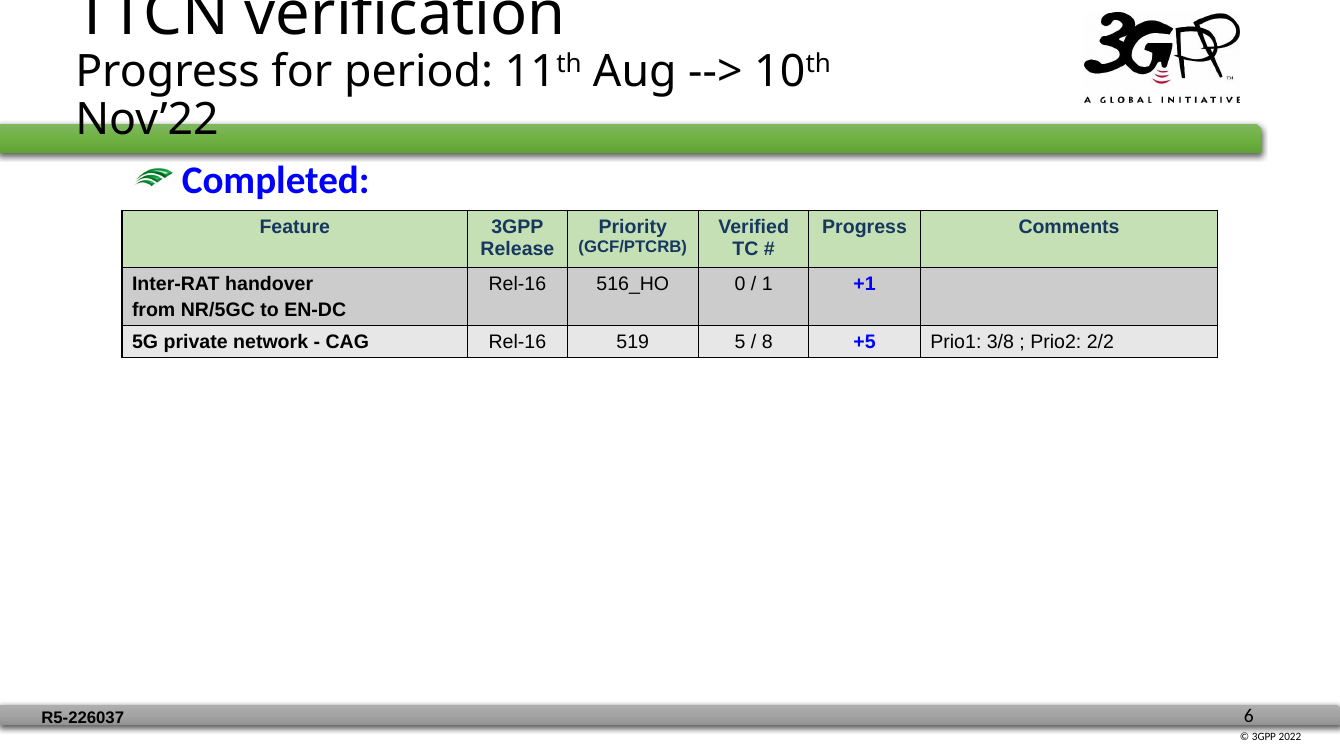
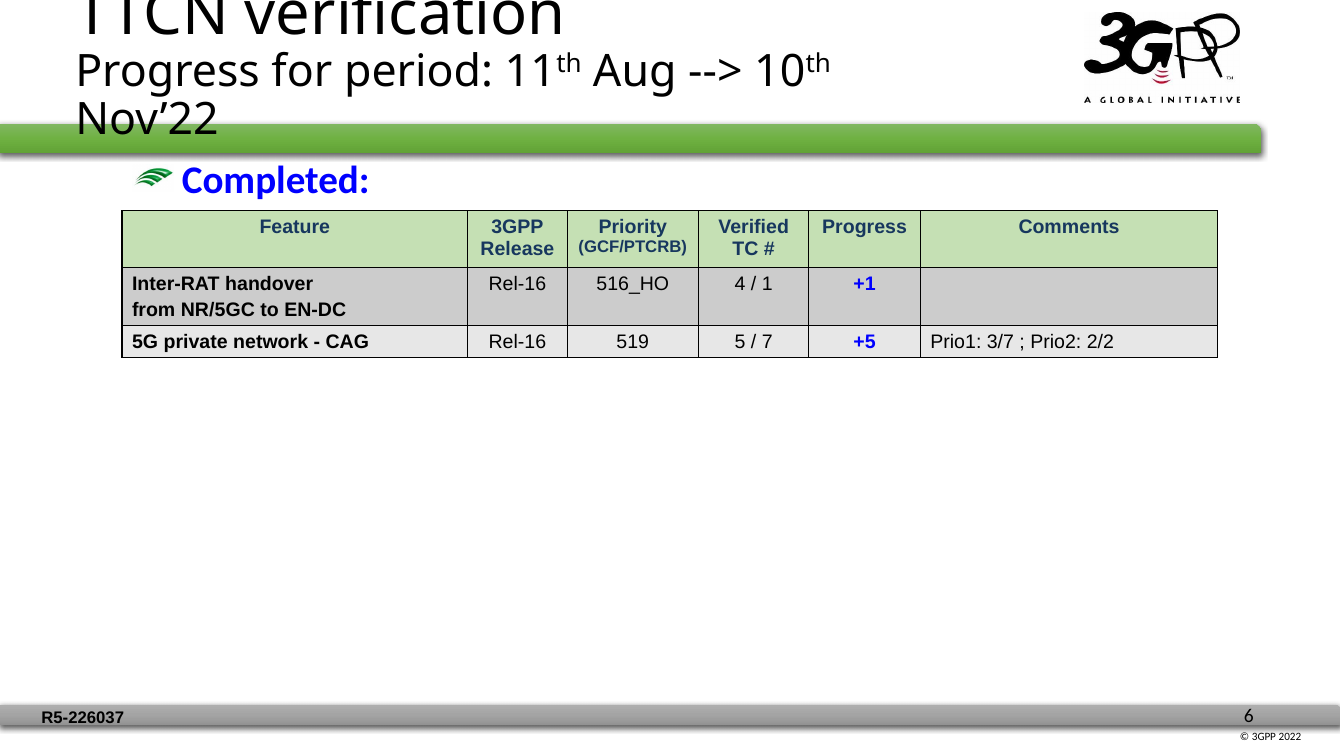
0: 0 -> 4
8: 8 -> 7
3/8: 3/8 -> 3/7
